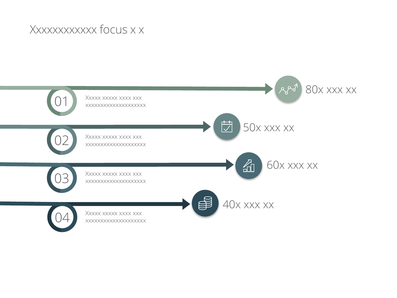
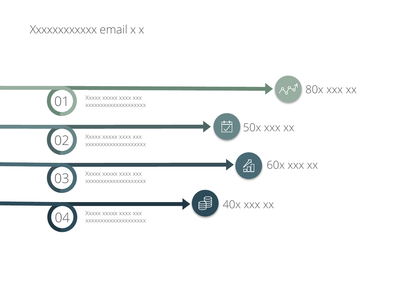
focus: focus -> email
